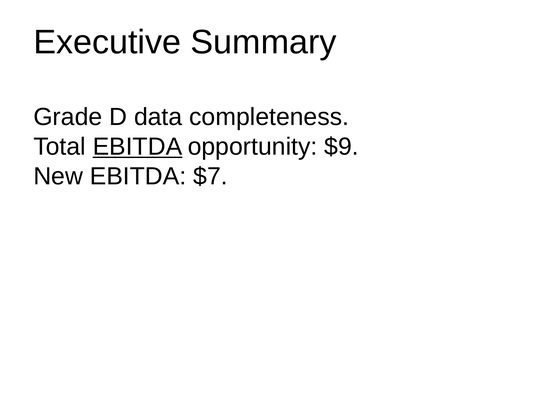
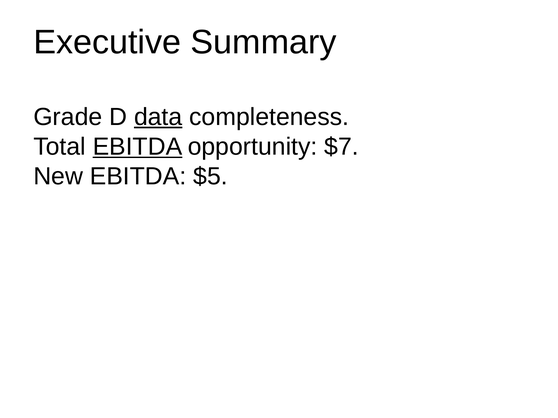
data underline: none -> present
$9: $9 -> $7
$7: $7 -> $5
